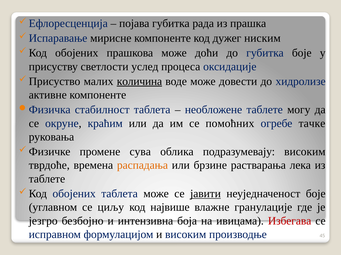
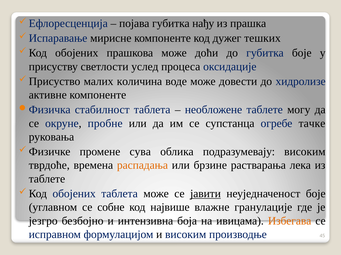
рада: рада -> нађу
ниским: ниским -> тешких
количина underline: present -> none
краћим: краћим -> пробне
помоћних: помоћних -> супстанца
циљу: циљу -> собне
Избегава colour: red -> orange
